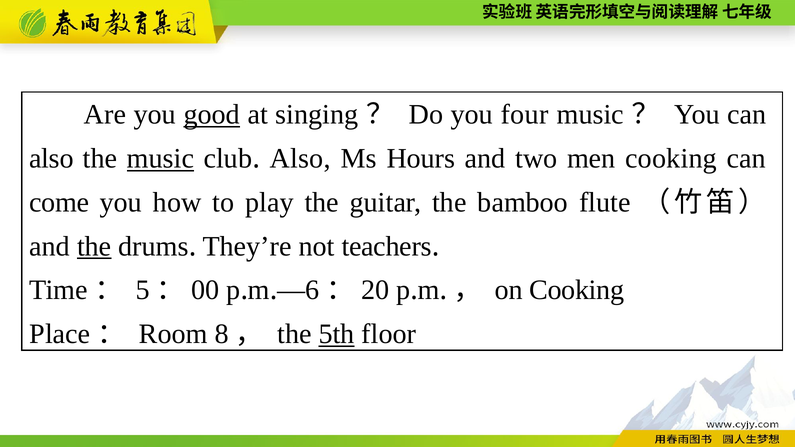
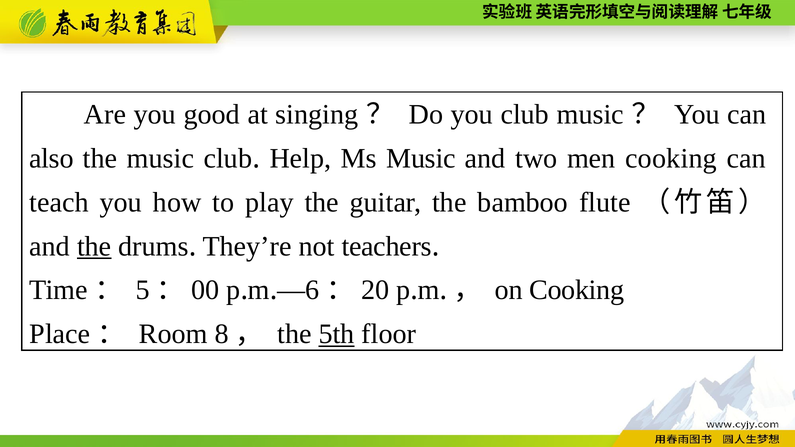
good underline: present -> none
you four: four -> club
music at (160, 159) underline: present -> none
Also at (300, 159): Also -> Help
Ms Hours: Hours -> Music
come: come -> teach
